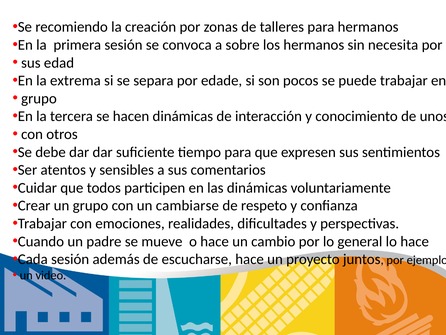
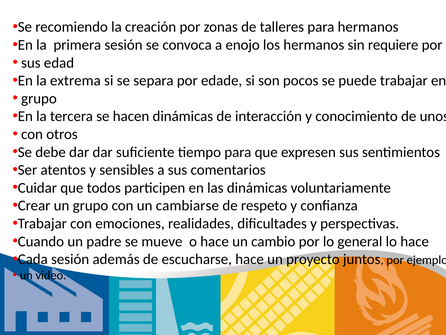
sobre: sobre -> enojo
necesita: necesita -> requiere
